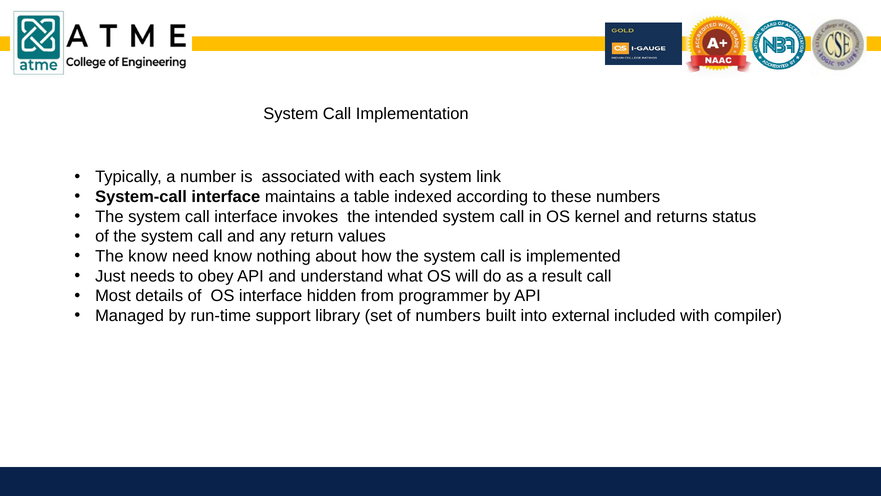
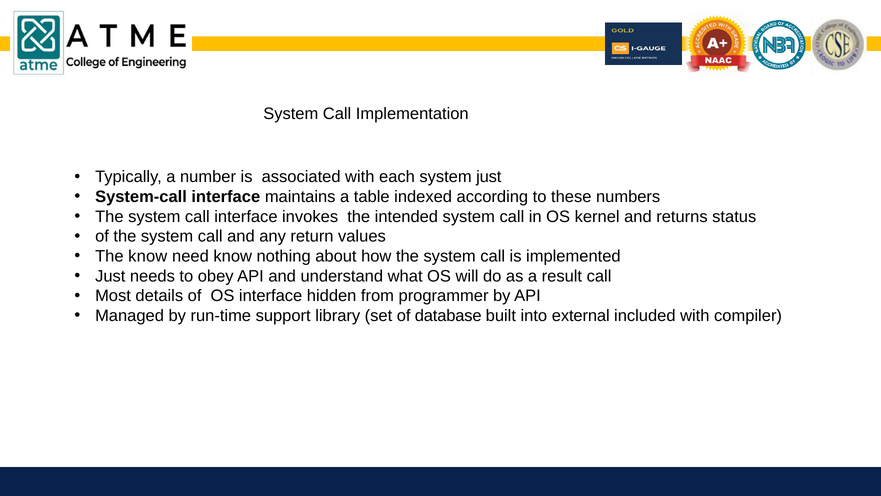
system link: link -> just
of numbers: numbers -> database
